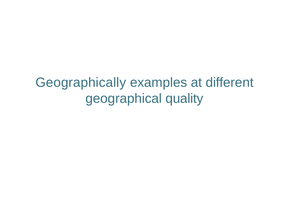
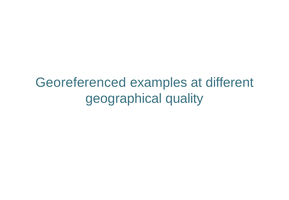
Geographically: Geographically -> Georeferenced
